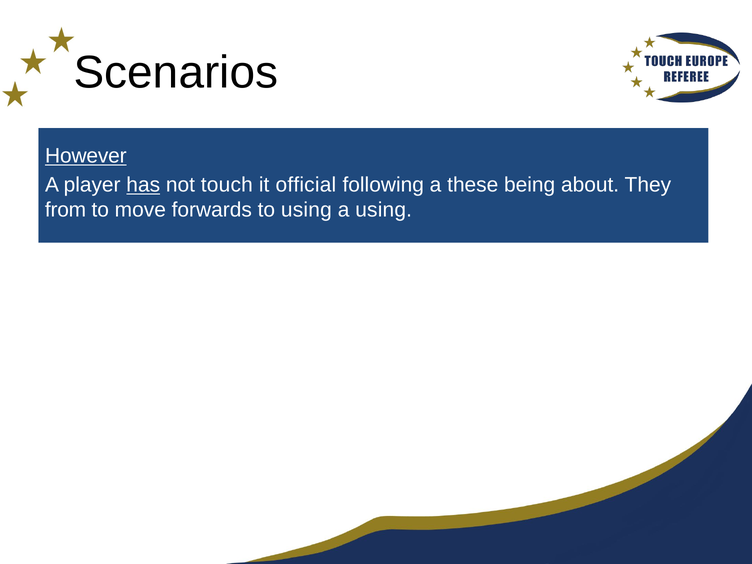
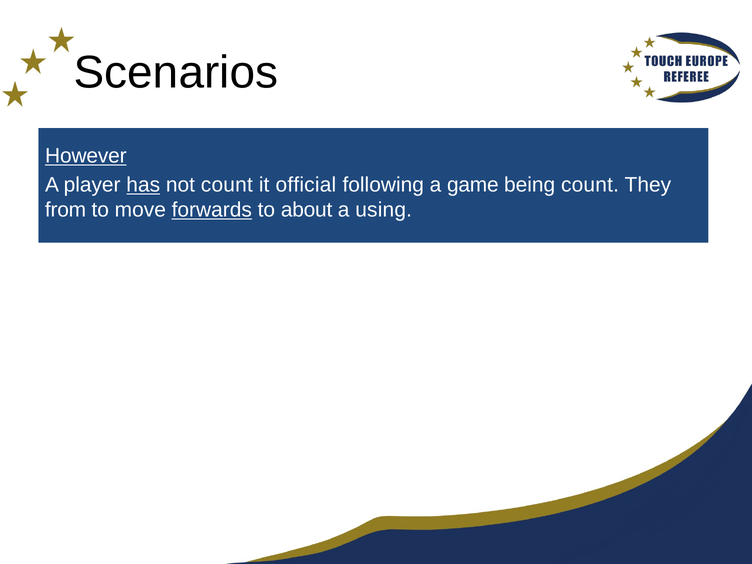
not touch: touch -> count
these: these -> game
being about: about -> count
forwards underline: none -> present
to using: using -> about
